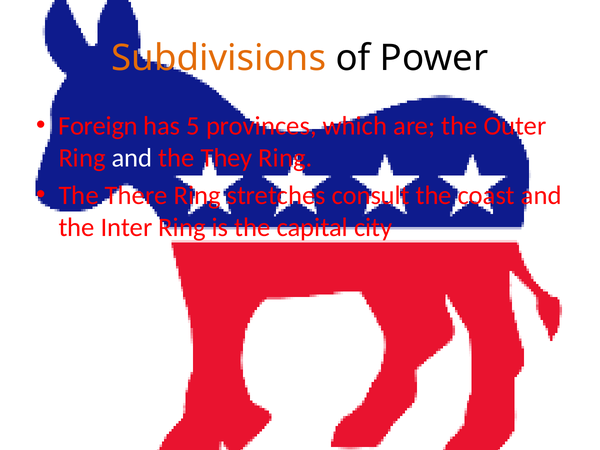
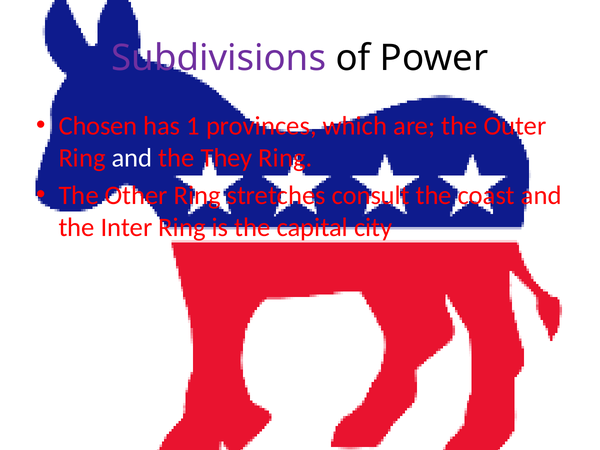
Subdivisions colour: orange -> purple
Foreign: Foreign -> Chosen
5: 5 -> 1
There: There -> Other
